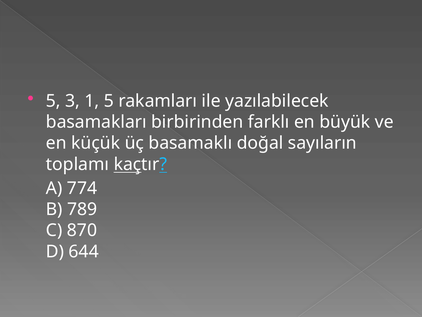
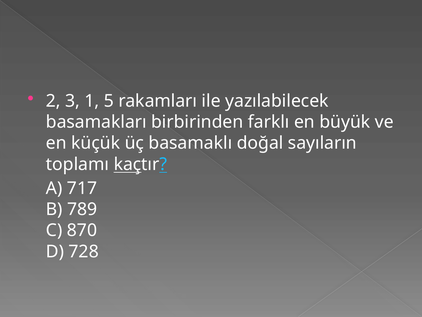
5 at (53, 101): 5 -> 2
774: 774 -> 717
644: 644 -> 728
